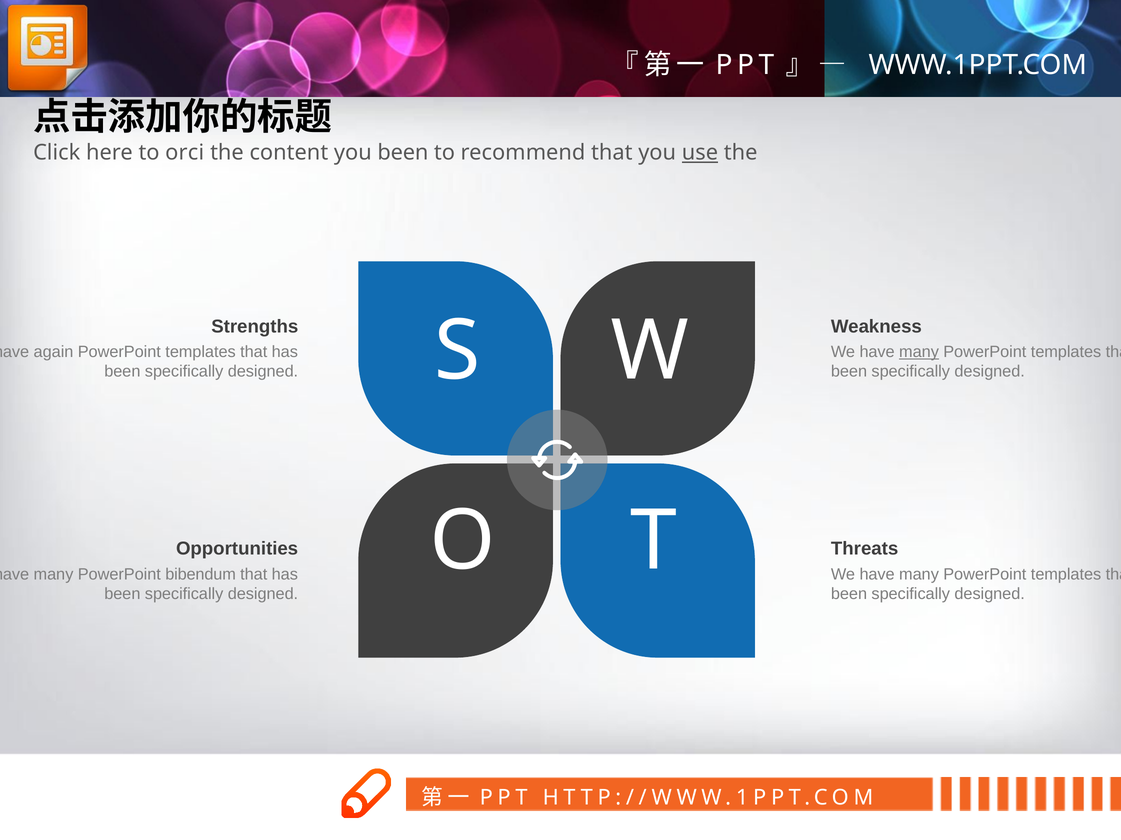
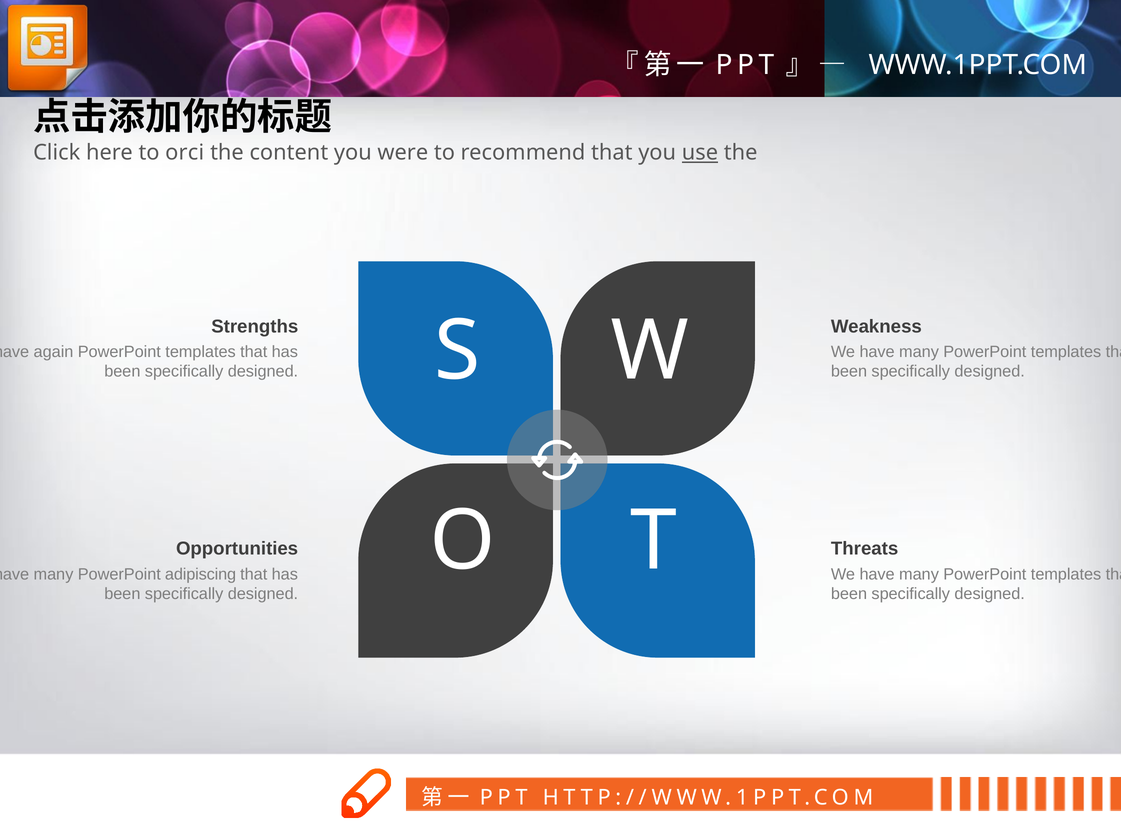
you been: been -> were
many at (919, 352) underline: present -> none
bibendum: bibendum -> adipiscing
